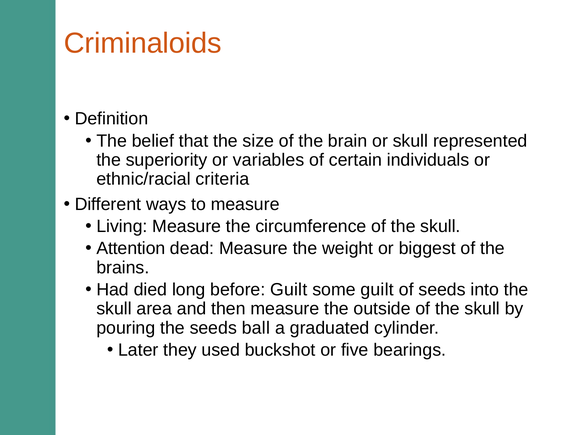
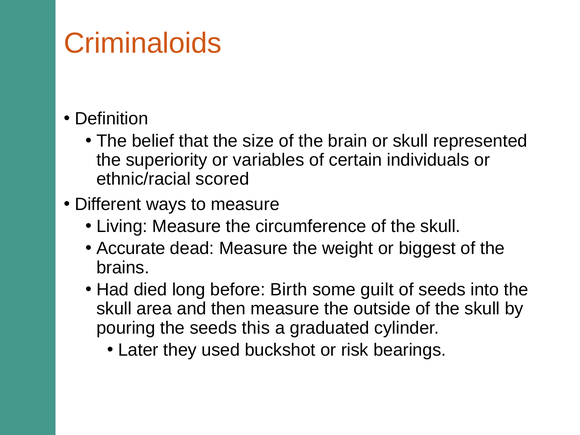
criteria: criteria -> scored
Attention: Attention -> Accurate
before Guilt: Guilt -> Birth
ball: ball -> this
five: five -> risk
